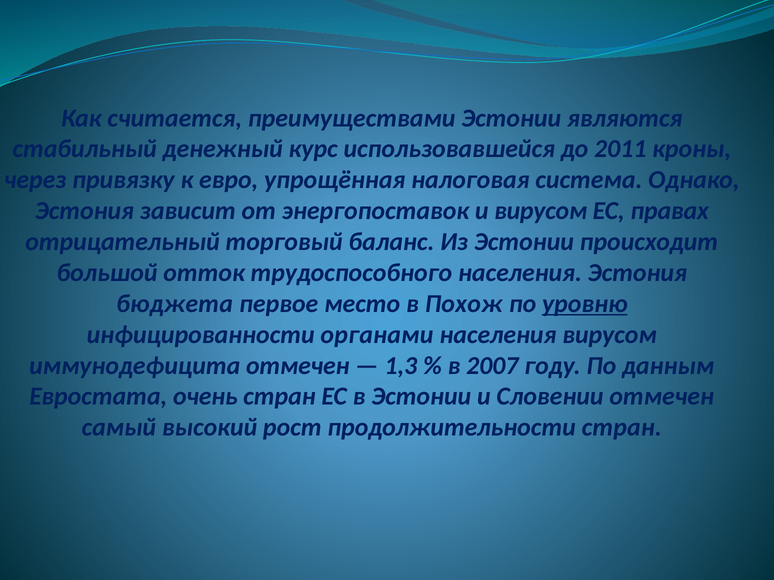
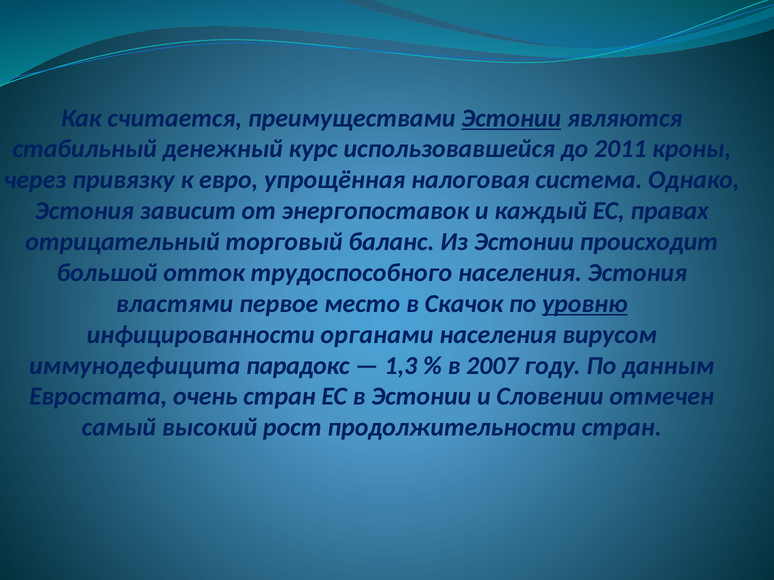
Эстонии at (511, 118) underline: none -> present
и вирусом: вирусом -> каждый
бюджета: бюджета -> властями
Похож: Похож -> Скачок
иммунодефицита отмечен: отмечен -> парадокс
